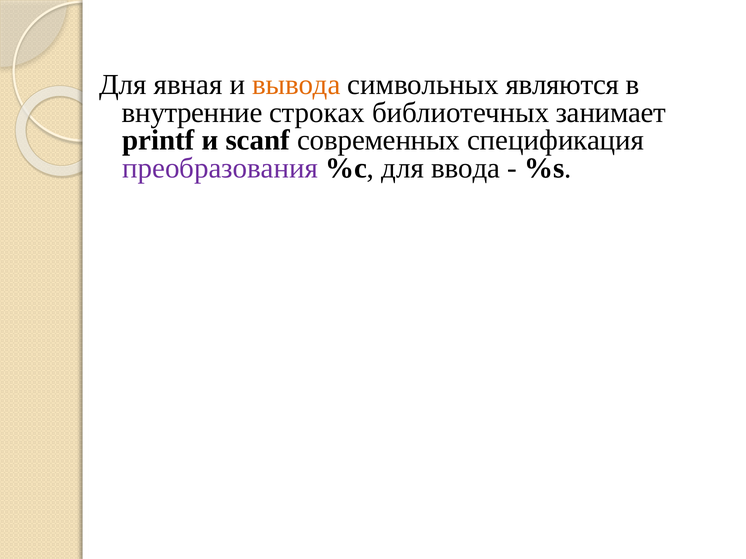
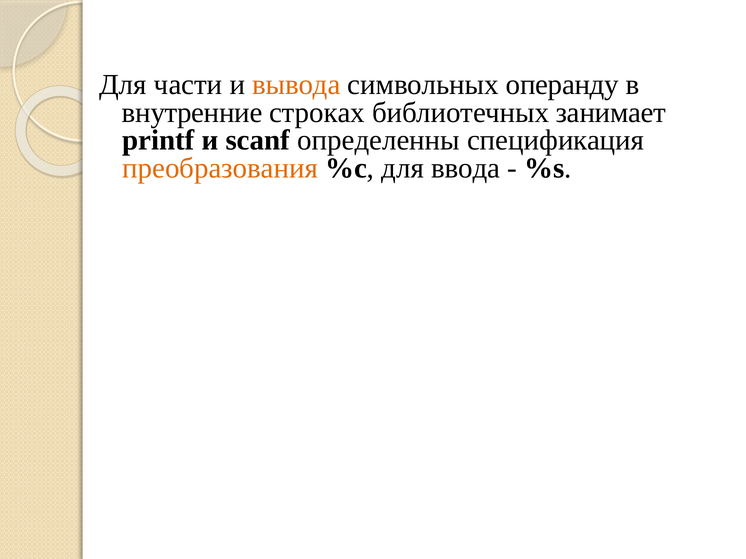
явная: явная -> части
являются: являются -> операнду
современных: современных -> определенны
преобразования colour: purple -> orange
